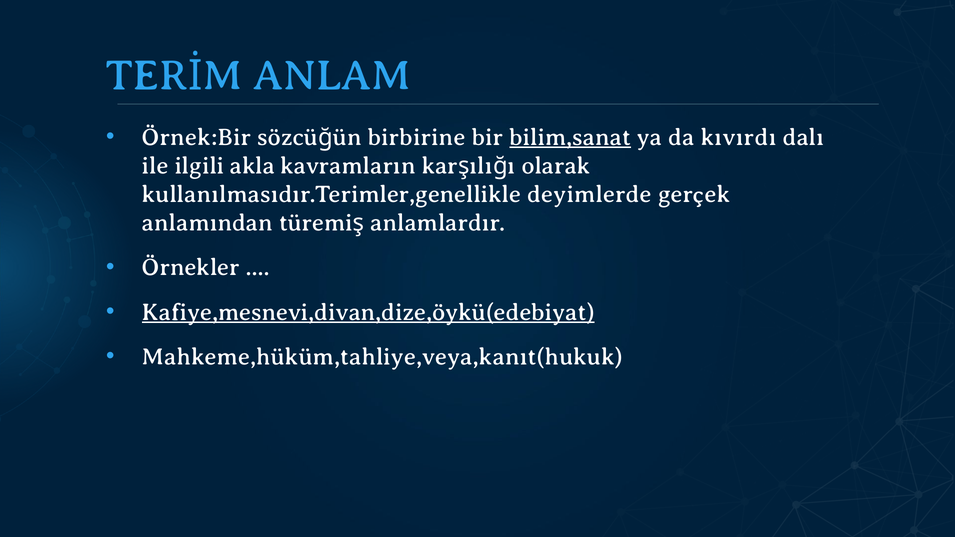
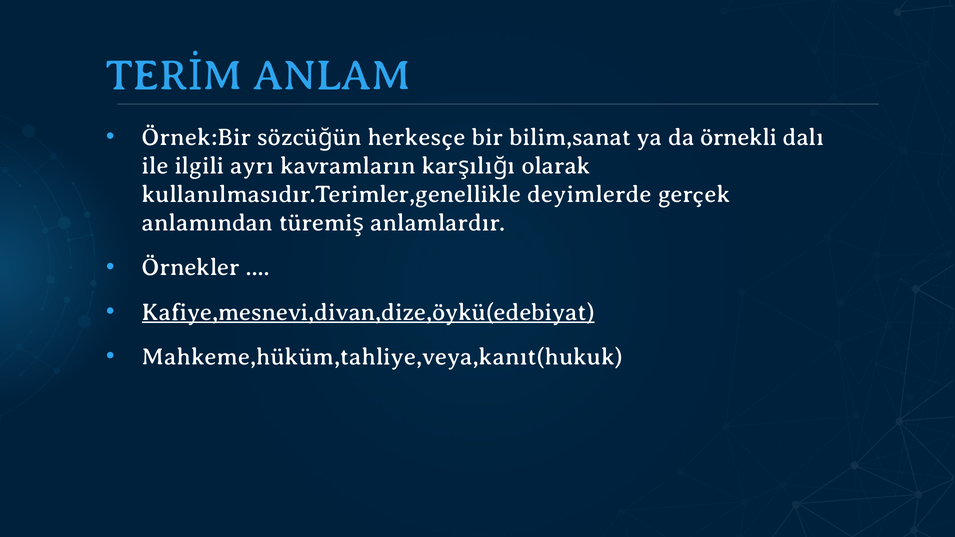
birbirine: birbirine -> herkesçe
bilim,sanat underline: present -> none
kıvırdı: kıvırdı -> örnekli
akla: akla -> ayrı
